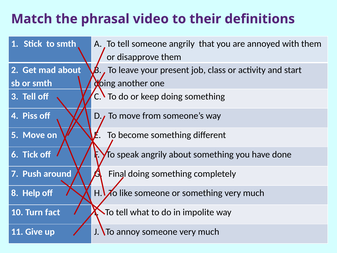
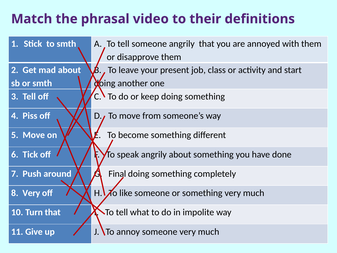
8 Help: Help -> Very
Turn fact: fact -> that
